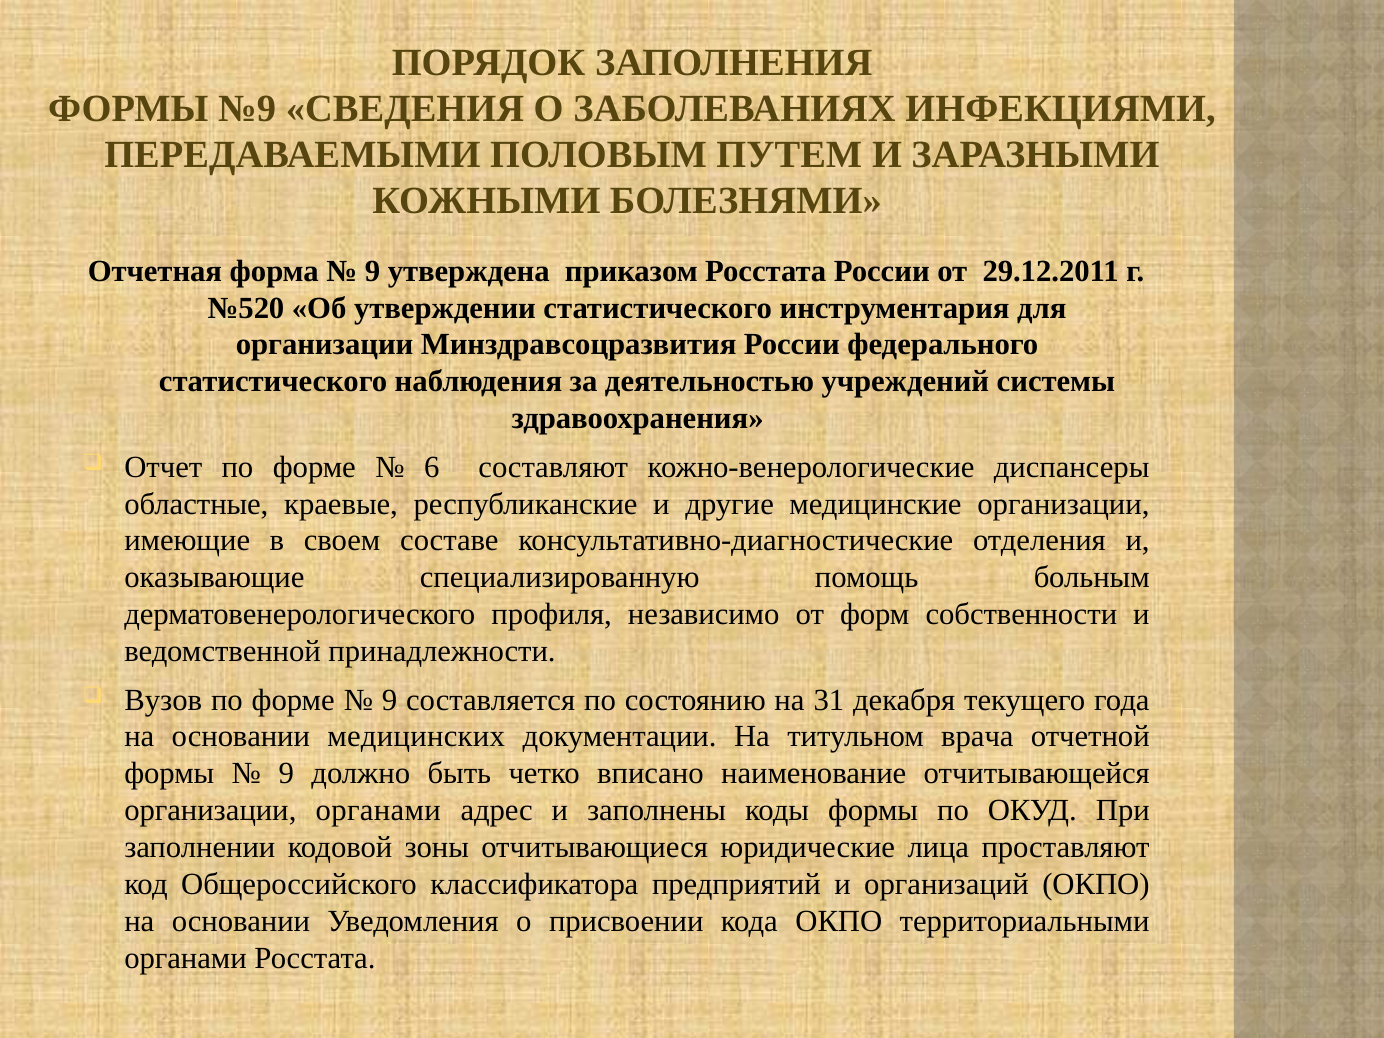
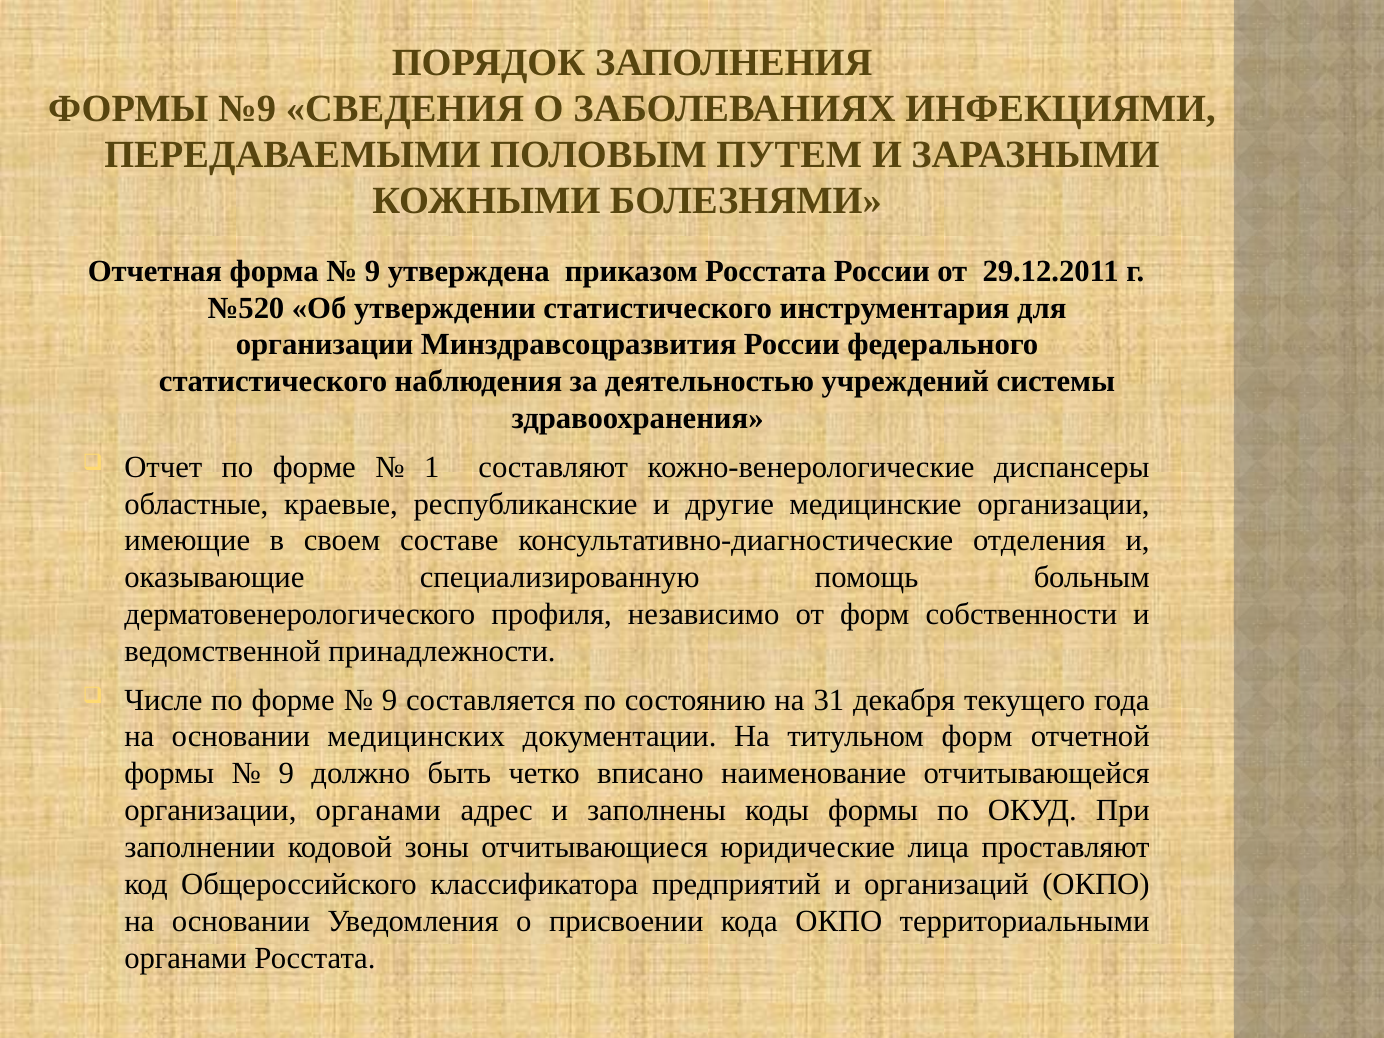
6: 6 -> 1
Вузов: Вузов -> Числе
титульном врача: врача -> форм
